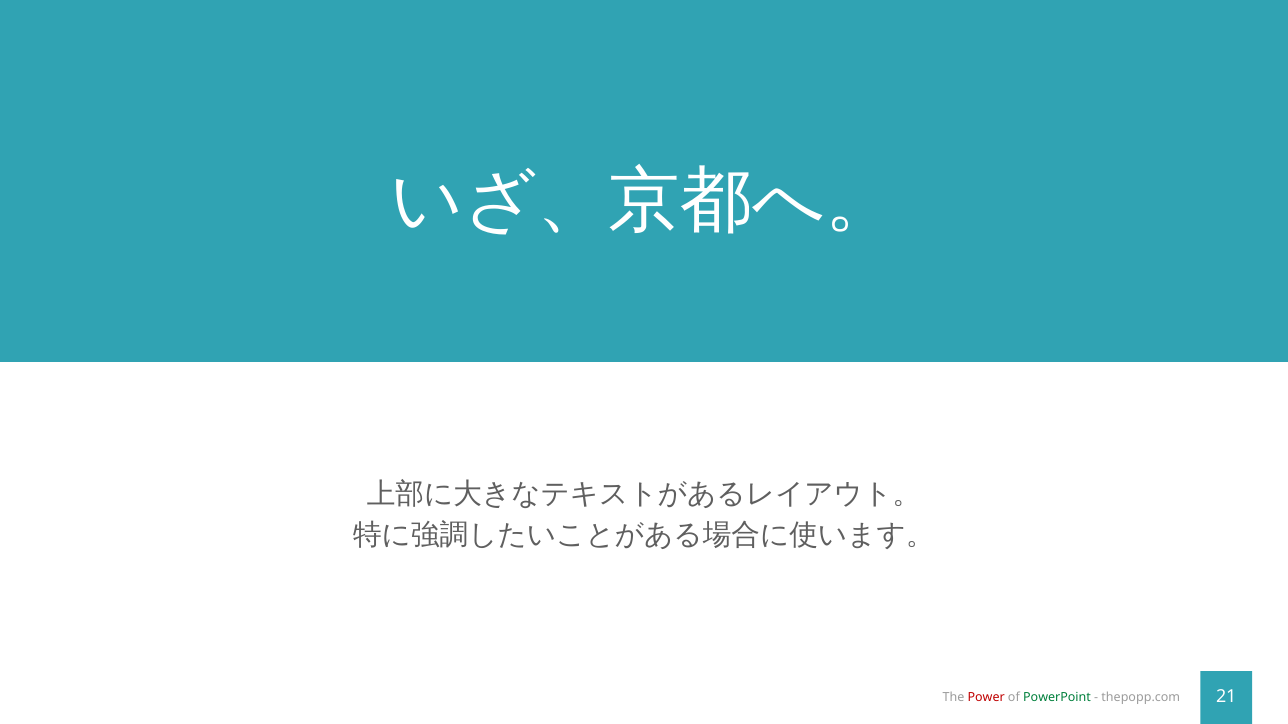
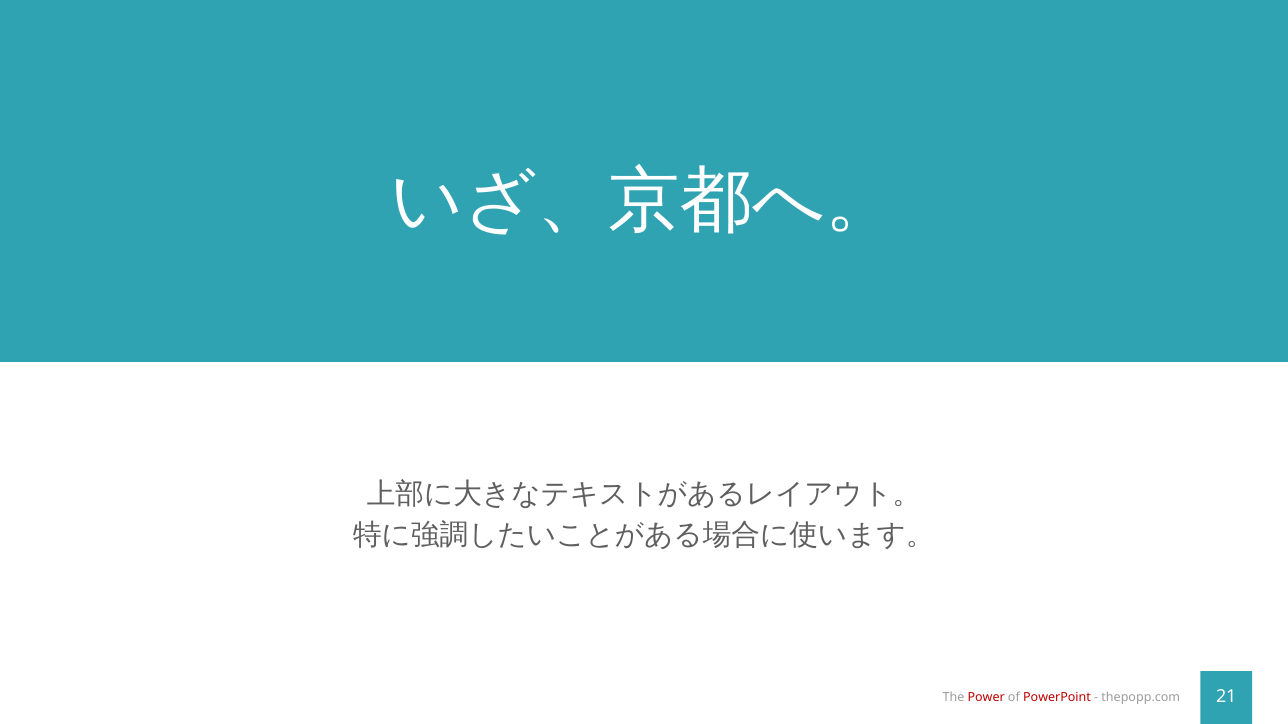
PowerPoint colour: green -> red
